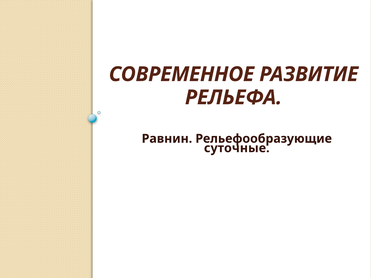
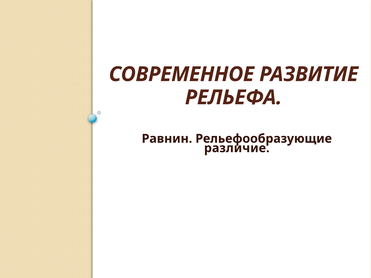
суточные: суточные -> различие
